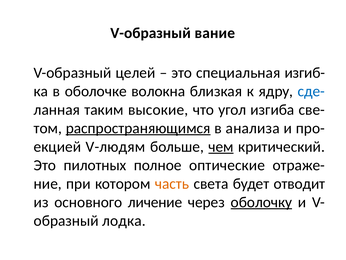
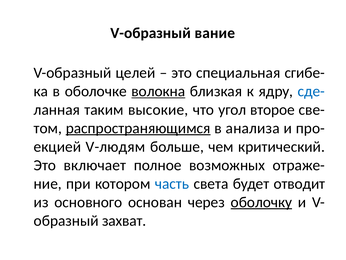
изгиб-: изгиб- -> сгибе-
волокна underline: none -> present
изгиба: изгиба -> второе
чем underline: present -> none
пилотных: пилотных -> включает
оптические: оптические -> возможных
часть colour: orange -> blue
личение: личение -> основан
лодка: лодка -> захват
